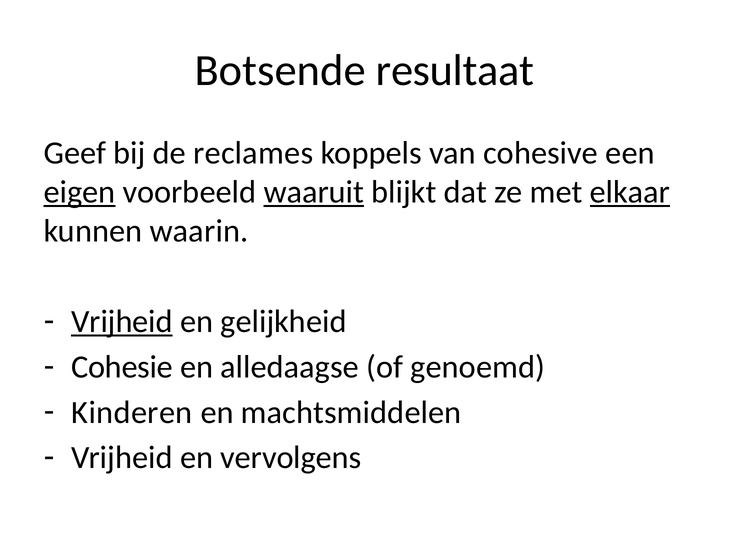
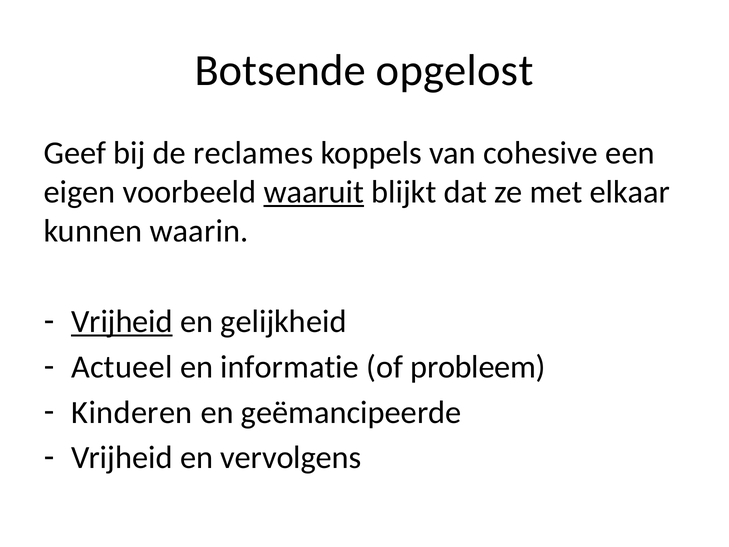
resultaat: resultaat -> opgelost
eigen underline: present -> none
elkaar underline: present -> none
Cohesie: Cohesie -> Actueel
alledaagse: alledaagse -> informatie
genoemd: genoemd -> probleem
machtsmiddelen: machtsmiddelen -> geëmancipeerde
